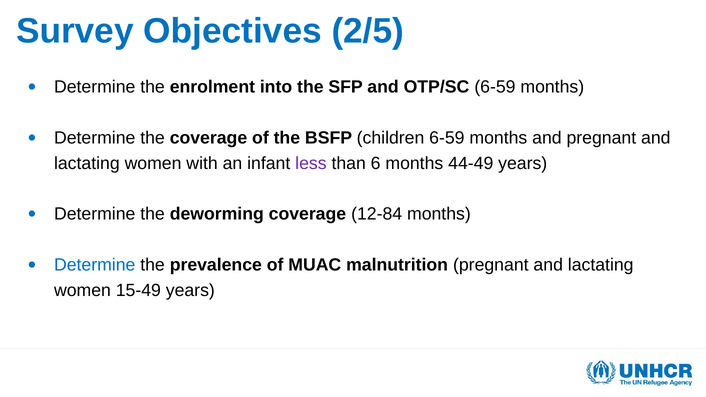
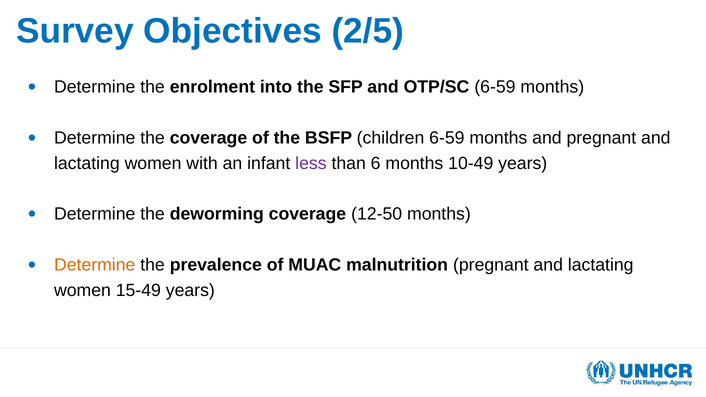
44-49: 44-49 -> 10-49
12-84: 12-84 -> 12-50
Determine at (95, 265) colour: blue -> orange
